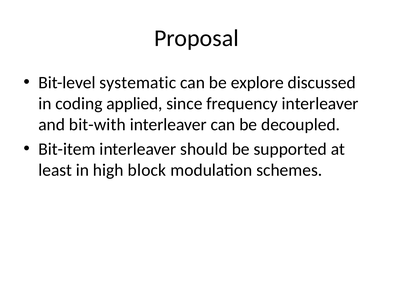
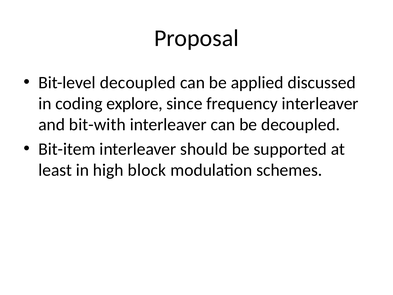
Bit-level systematic: systematic -> decoupled
explore: explore -> applied
applied: applied -> explore
